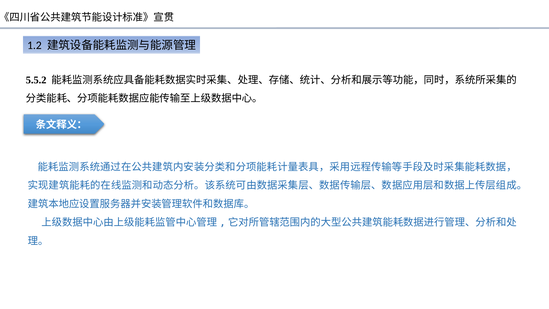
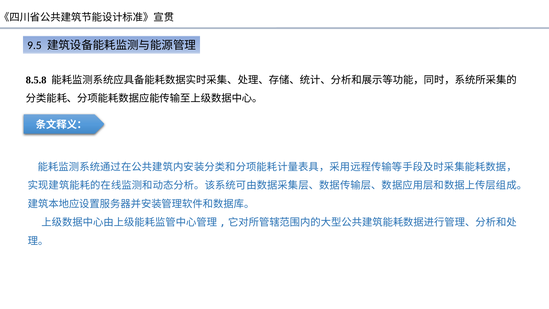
1.2: 1.2 -> 9.5
5.5.2: 5.5.2 -> 8.5.8
